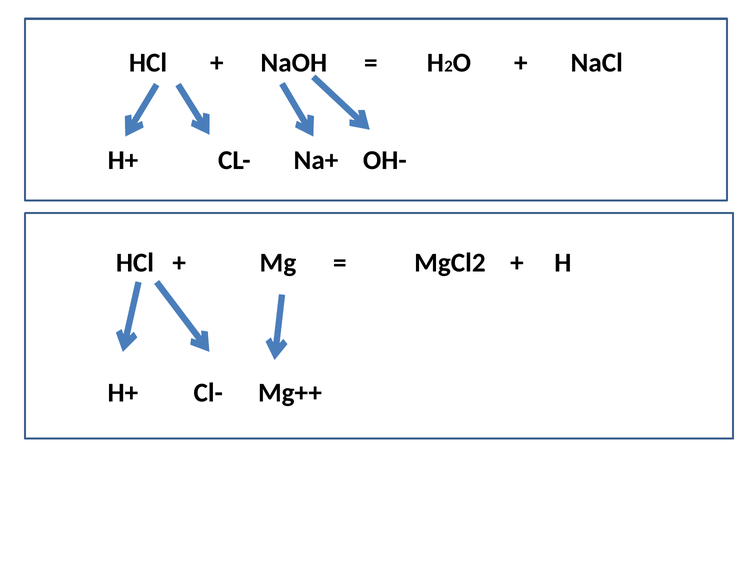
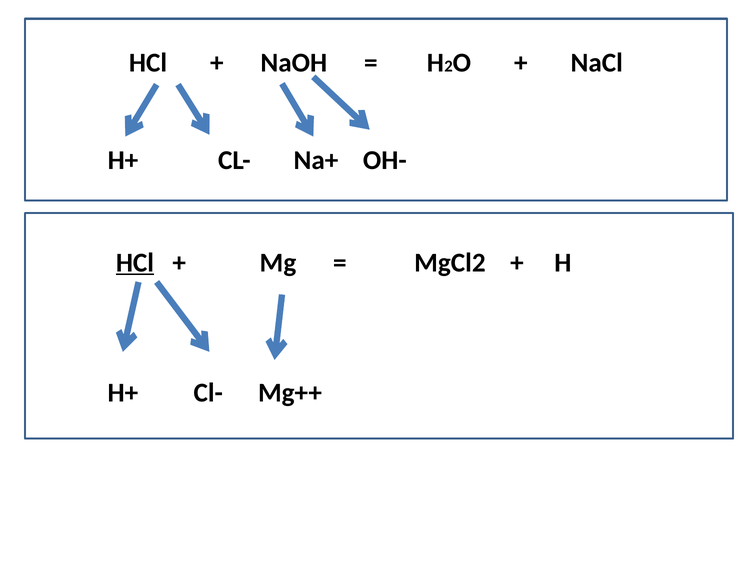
HCl at (135, 263) underline: none -> present
